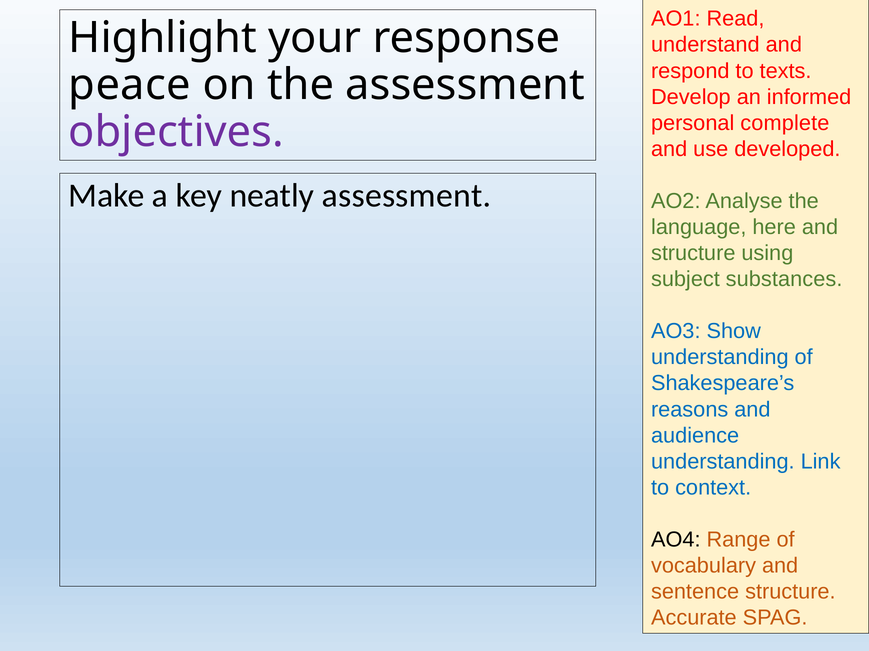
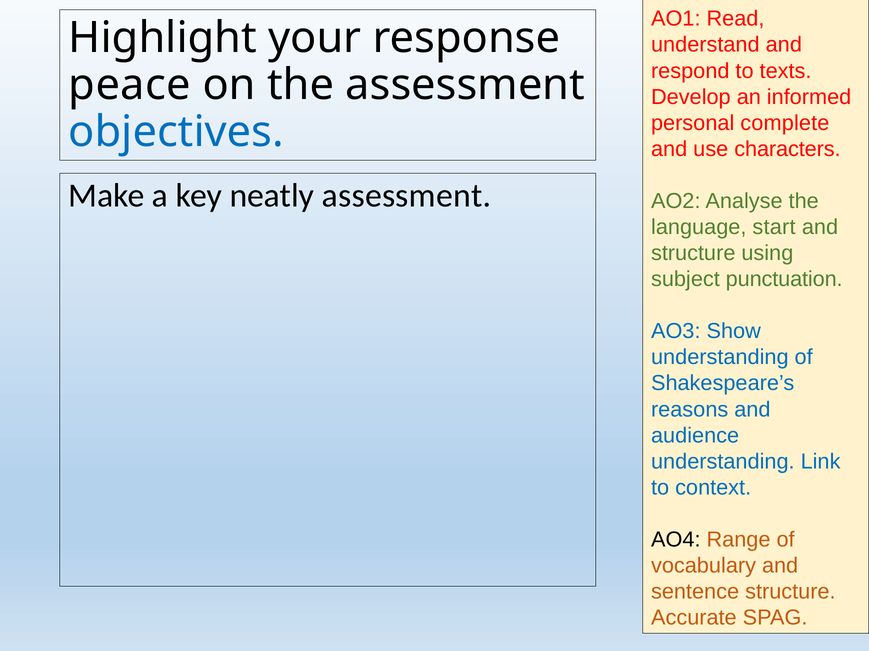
objectives colour: purple -> blue
developed: developed -> characters
here: here -> start
substances: substances -> punctuation
